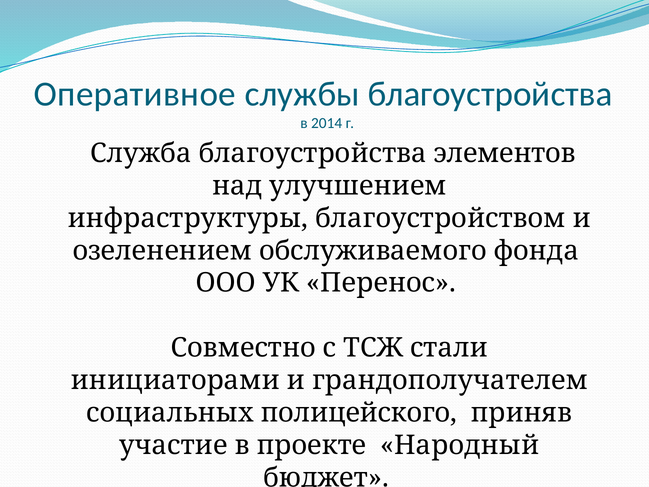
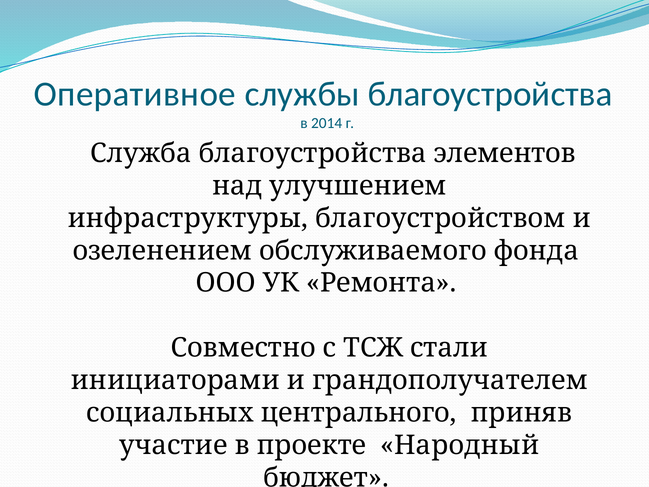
Перенос: Перенос -> Ремонта
полицейского: полицейского -> центрального
